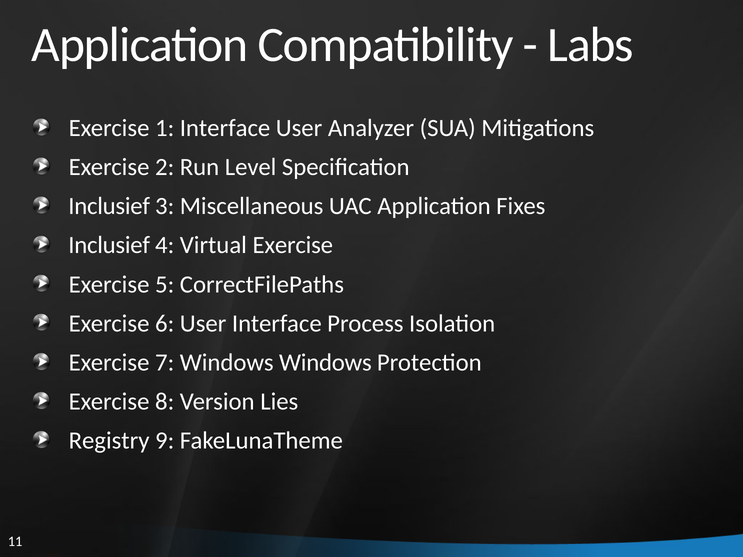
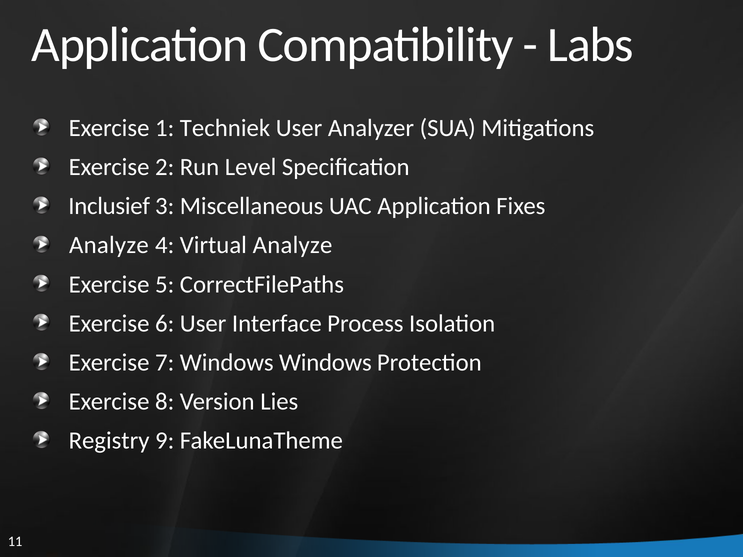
1 Interface: Interface -> Techniek
Inclusief at (109, 245): Inclusief -> Analyze
Virtual Exercise: Exercise -> Analyze
